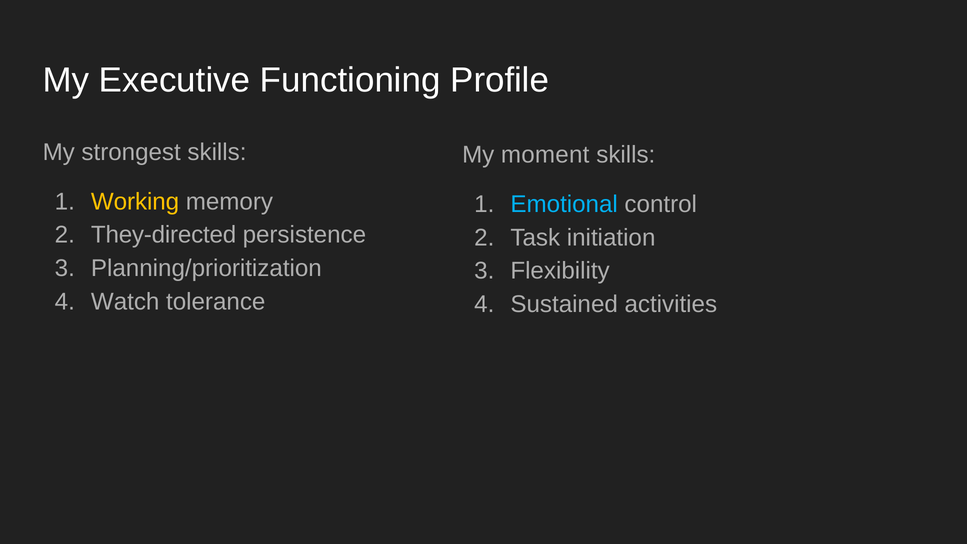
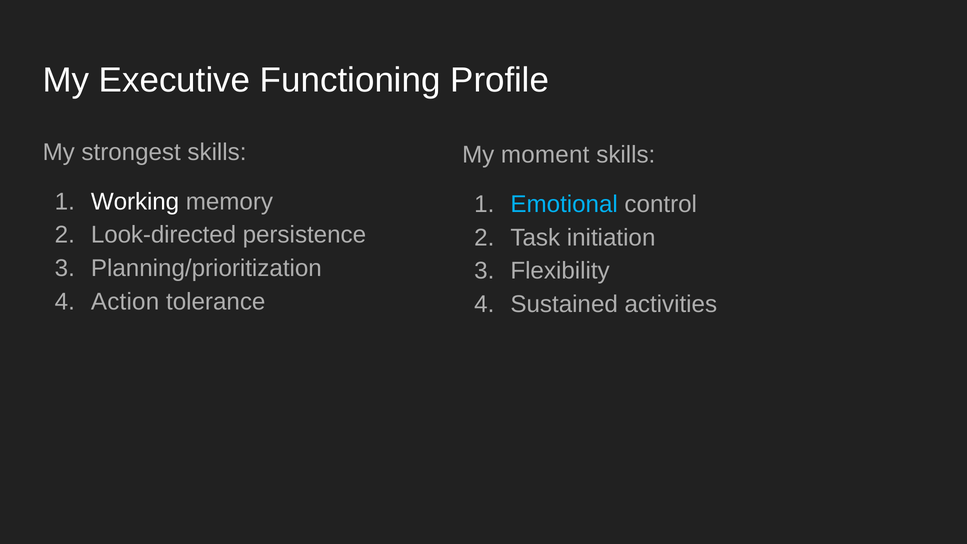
Working colour: yellow -> white
They-directed: They-directed -> Look-directed
Watch: Watch -> Action
